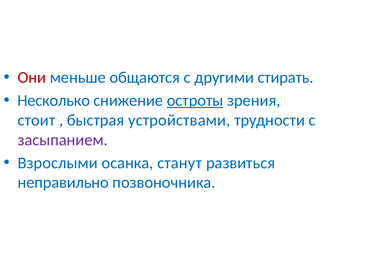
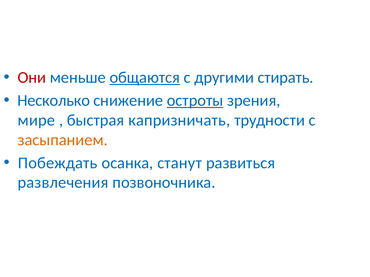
общаются underline: none -> present
стоит: стоит -> мире
устройствами: устройствами -> капризничать
засыпанием colour: purple -> orange
Взрослыми: Взрослыми -> Побеждать
неправильно: неправильно -> развлечения
